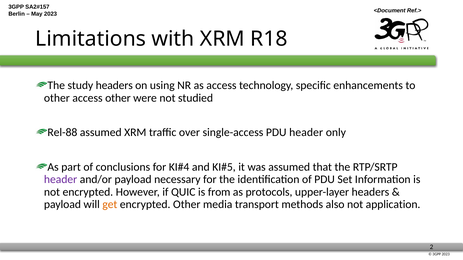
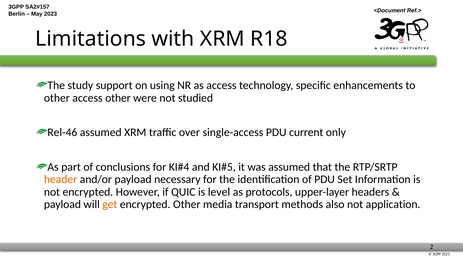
study headers: headers -> support
Rel-88: Rel-88 -> Rel-46
PDU header: header -> current
header at (61, 180) colour: purple -> orange
from: from -> level
